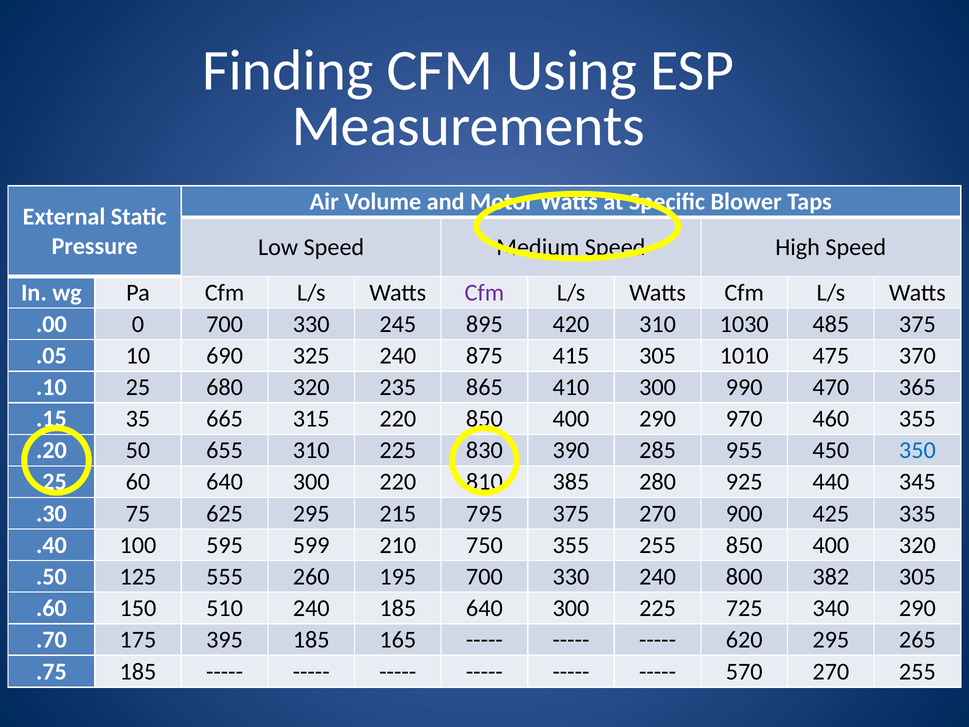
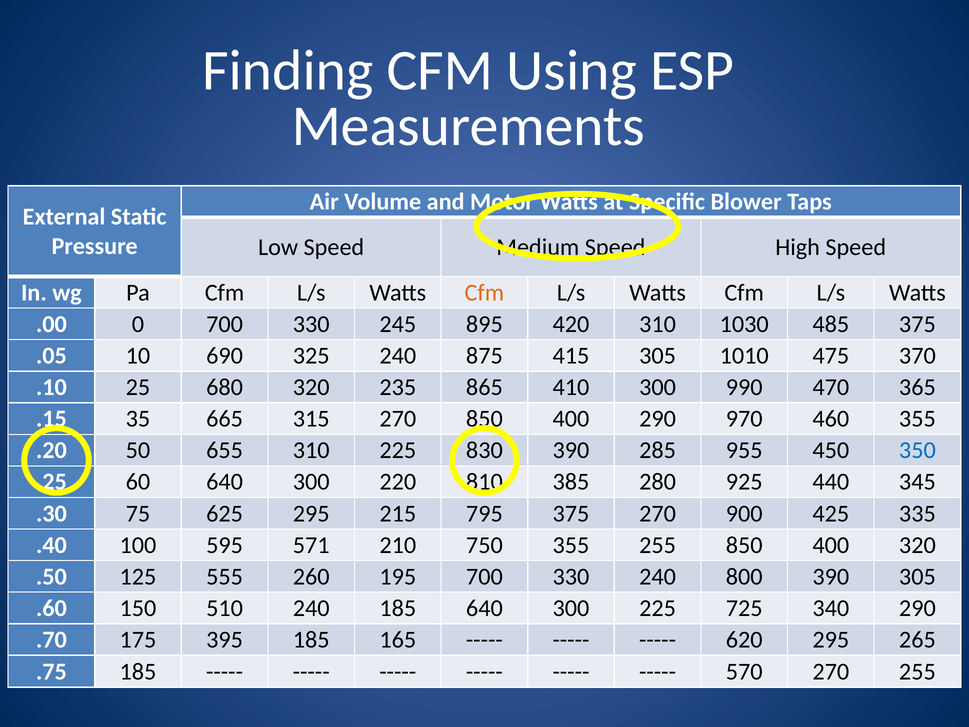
Cfm at (484, 293) colour: purple -> orange
315 220: 220 -> 270
599: 599 -> 571
800 382: 382 -> 390
